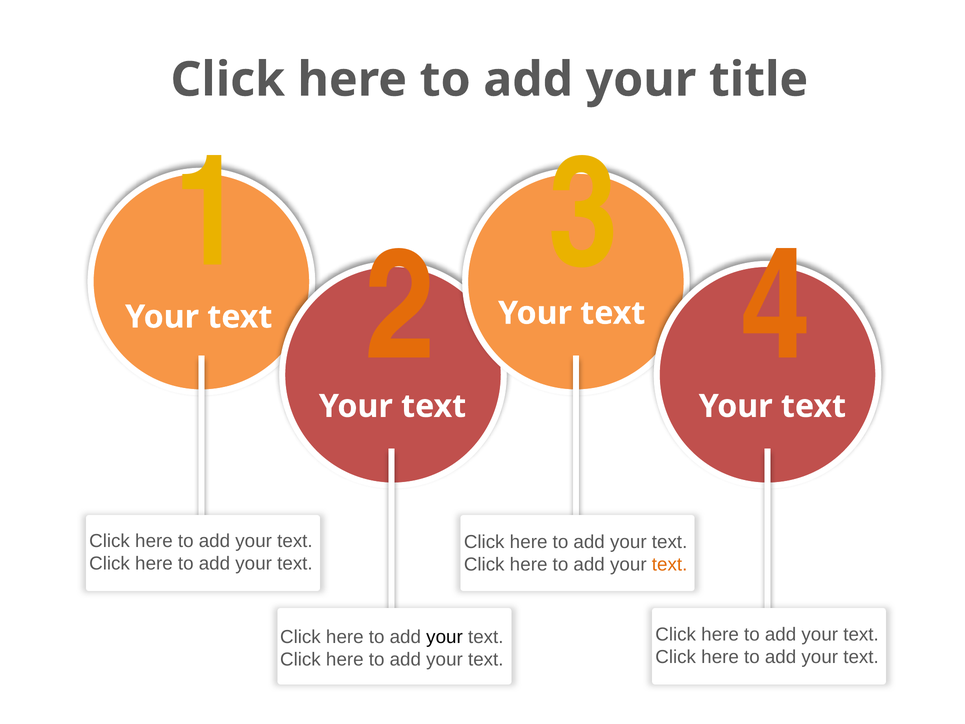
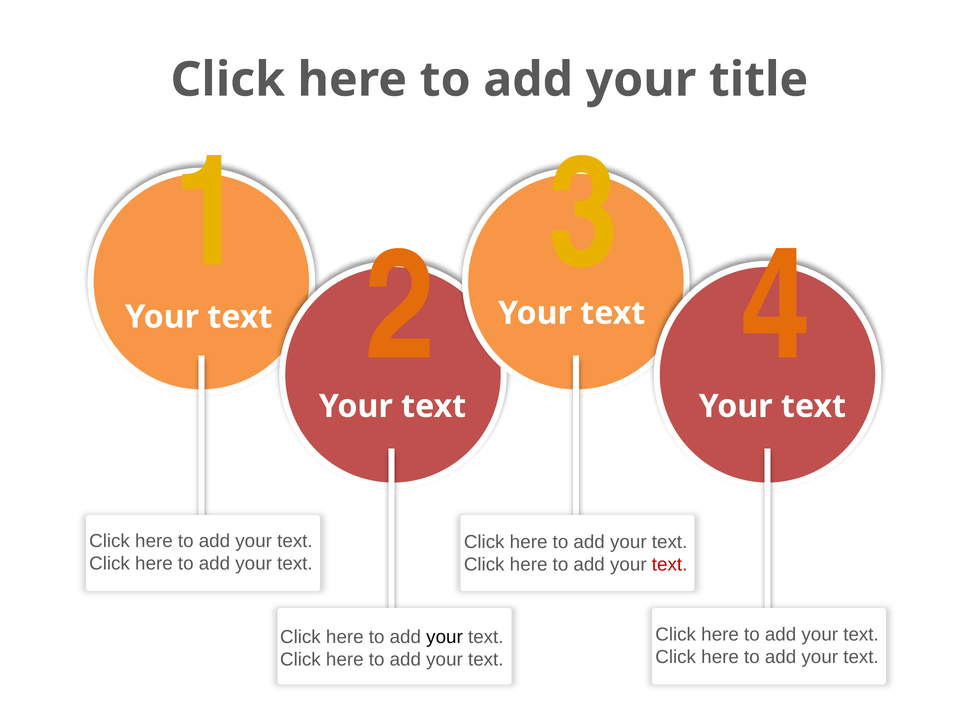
text at (670, 564) colour: orange -> red
